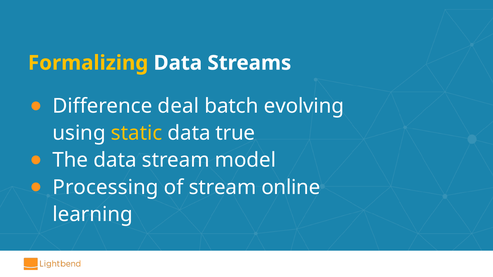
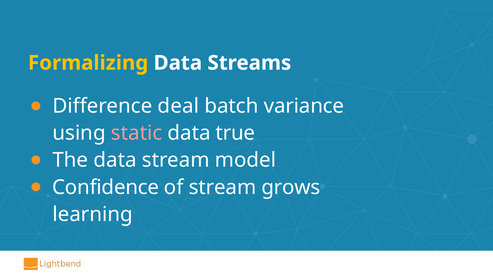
evolving: evolving -> variance
static colour: yellow -> pink
Processing: Processing -> Confidence
online: online -> grows
